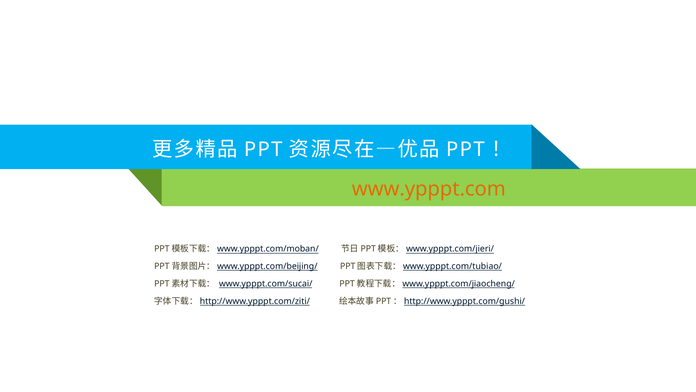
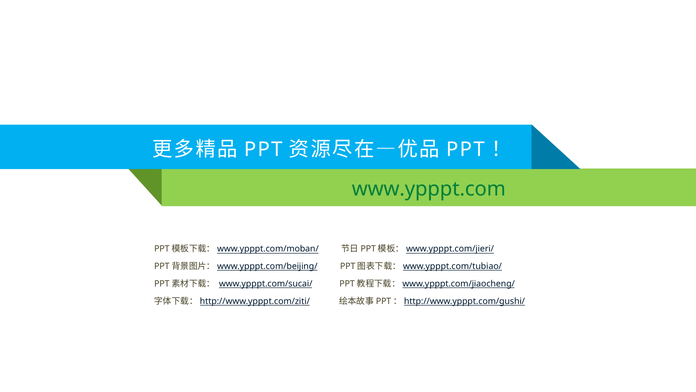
www.ypppt.com colour: orange -> green
